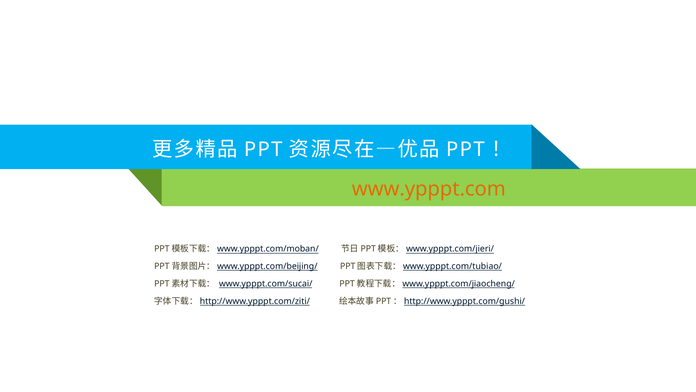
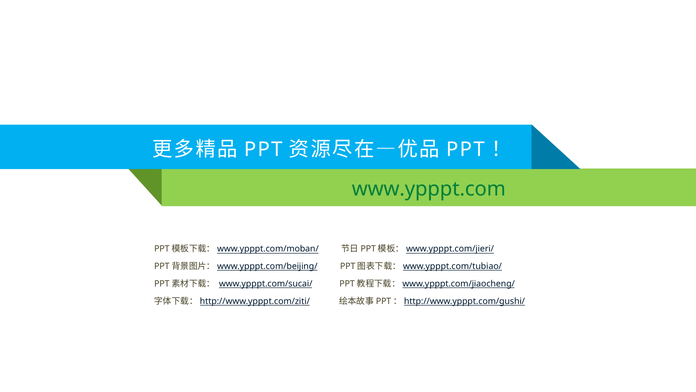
www.ypppt.com colour: orange -> green
